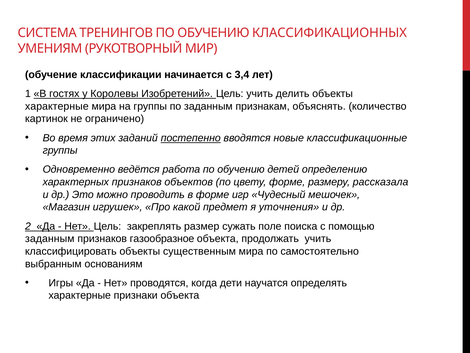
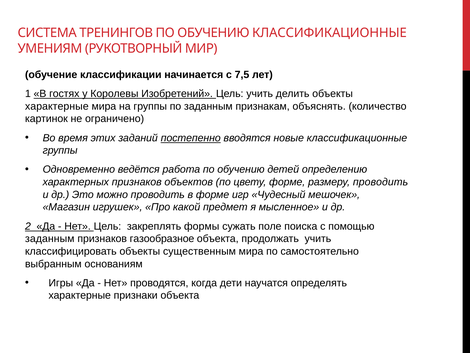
ОБУЧЕНИЮ КЛАССИФИКАЦИОННЫХ: КЛАССИФИКАЦИОННЫХ -> КЛАССИФИКАЦИОННЫЕ
3,4: 3,4 -> 7,5
размеру рассказала: рассказала -> проводить
уточнения: уточнения -> мысленное
размер: размер -> формы
